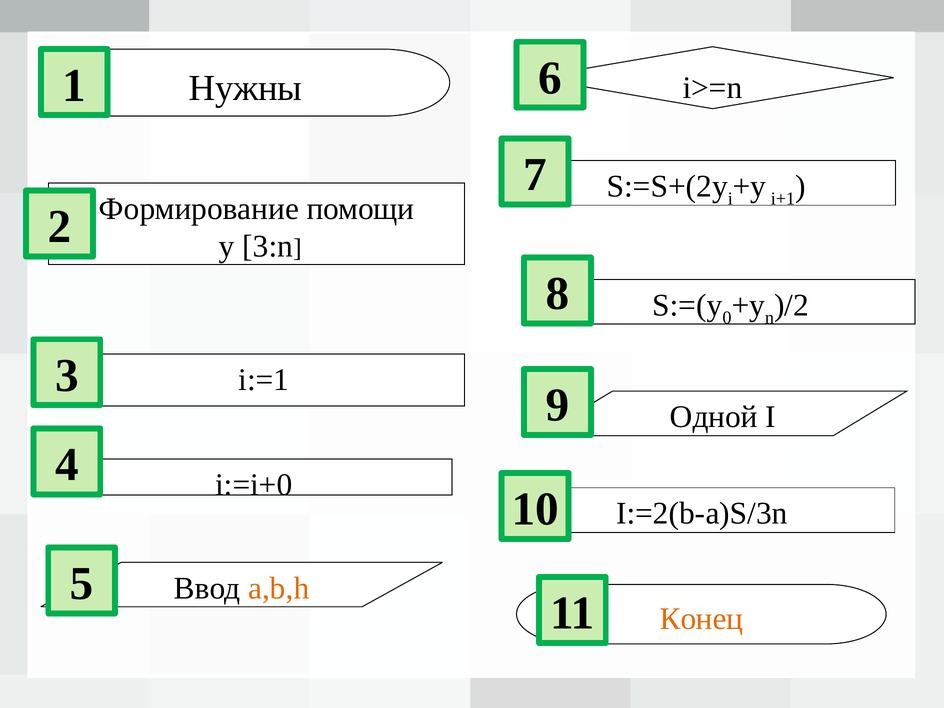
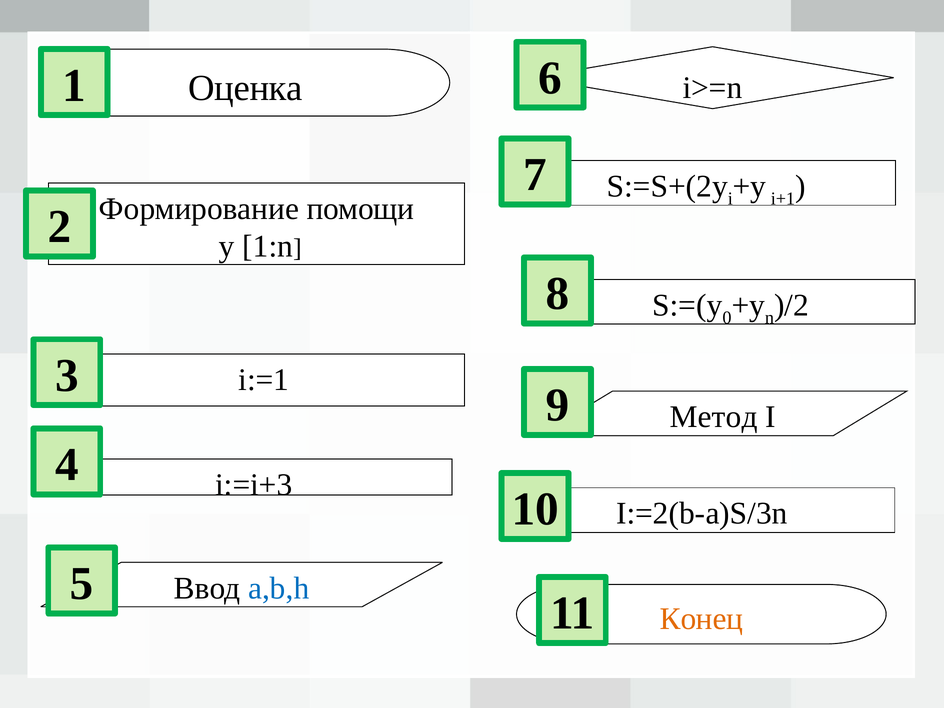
Нужны: Нужны -> Оценка
3:n: 3:n -> 1:n
Одной: Одной -> Метод
i:=i+0: i:=i+0 -> i:=i+3
a,b,h colour: orange -> blue
